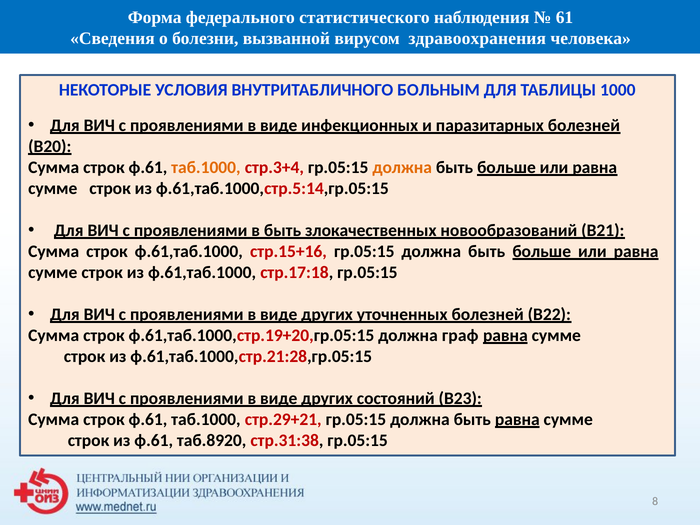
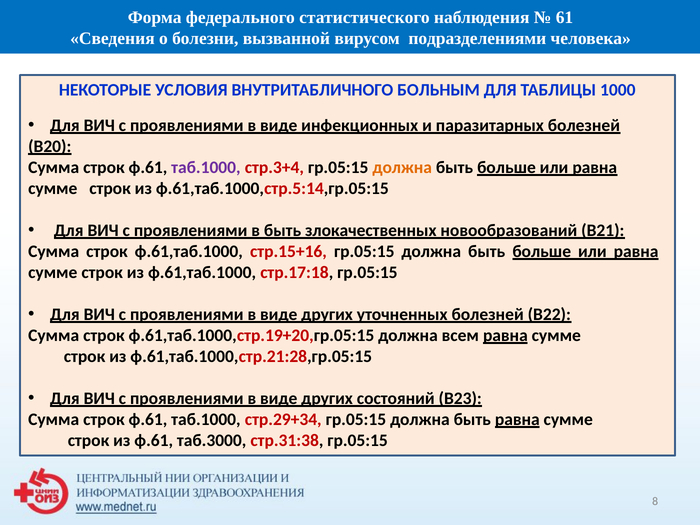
здравоохранения: здравоохранения -> подразделениями
таб.1000 at (206, 167) colour: orange -> purple
граф: граф -> всем
стр.29+21: стр.29+21 -> стр.29+34
таб.8920: таб.8920 -> таб.3000
